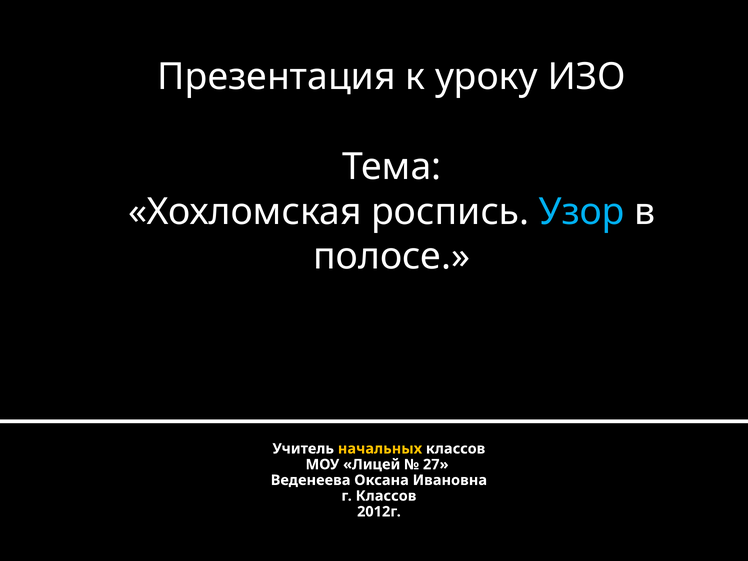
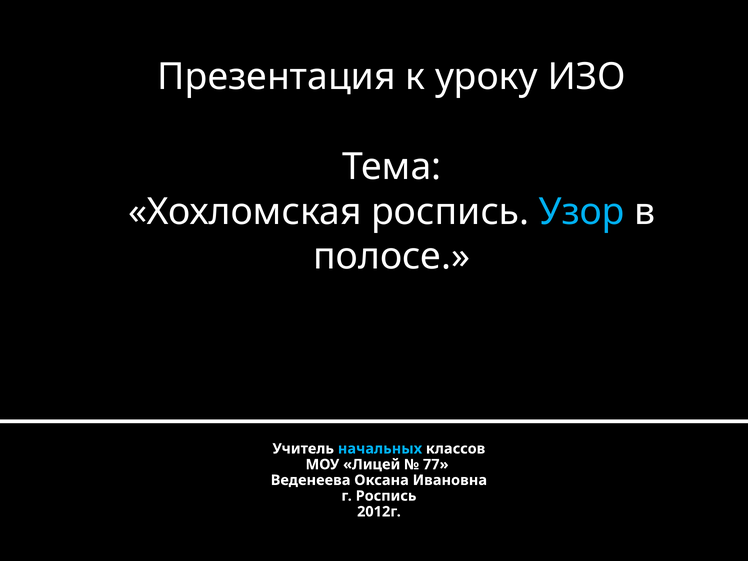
начальных colour: yellow -> light blue
27: 27 -> 77
г Классов: Классов -> Роспись
